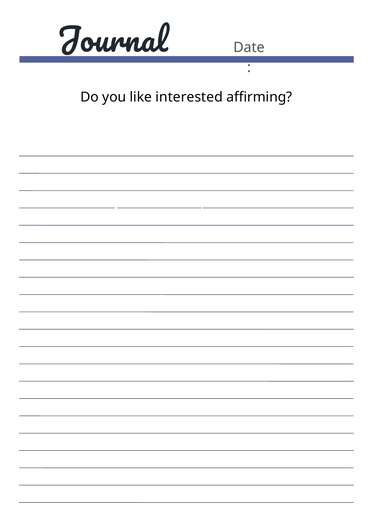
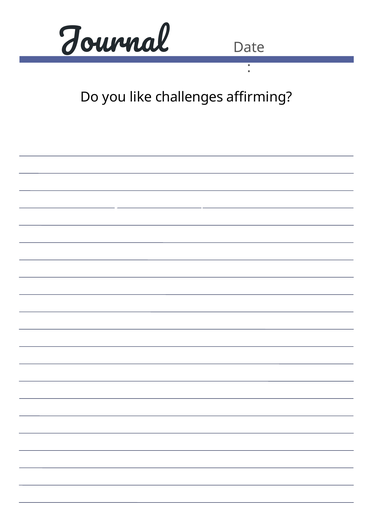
interested: interested -> challenges
